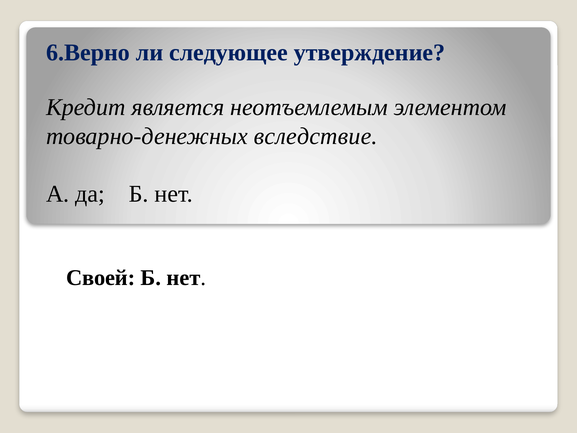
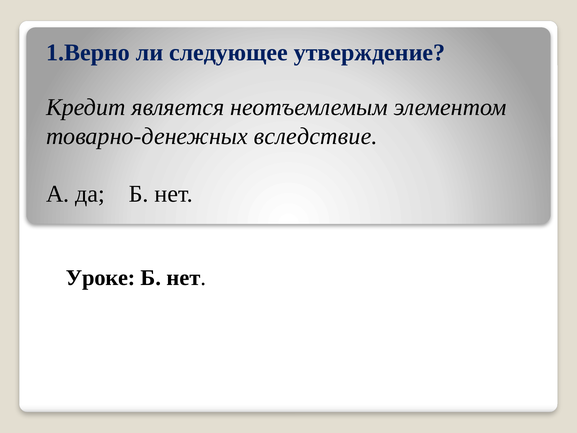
6.Верно: 6.Верно -> 1.Верно
Своей: Своей -> Уроке
